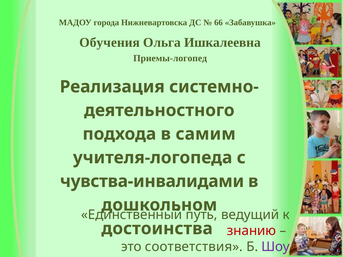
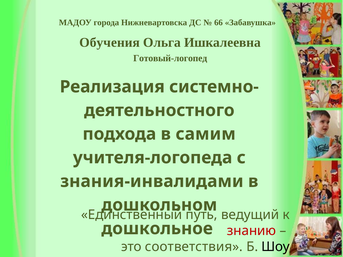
Приемы-логопед: Приемы-логопед -> Готовый-логопед
чувства-инвалидами: чувства-инвалидами -> знания-инвалидами
достоинства: достоинства -> дошкольное
Шоу colour: purple -> black
